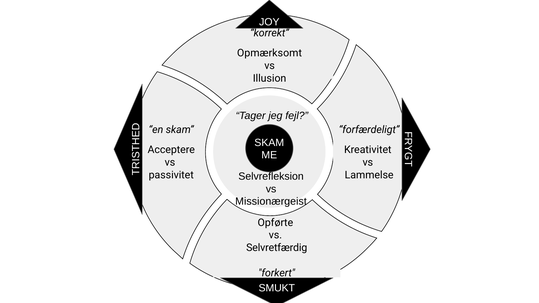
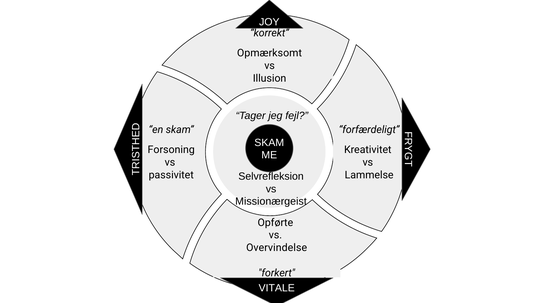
Acceptere: Acceptere -> Forsoning
Selvretfærdig: Selvretfærdig -> Overvindelse
SMUKT: SMUKT -> VITALE
